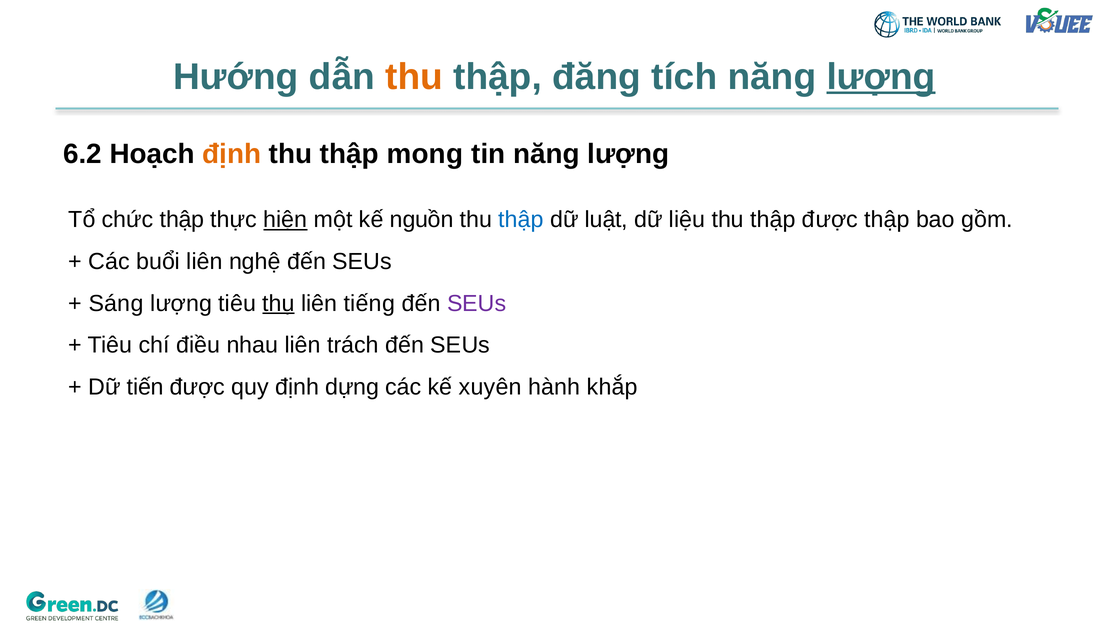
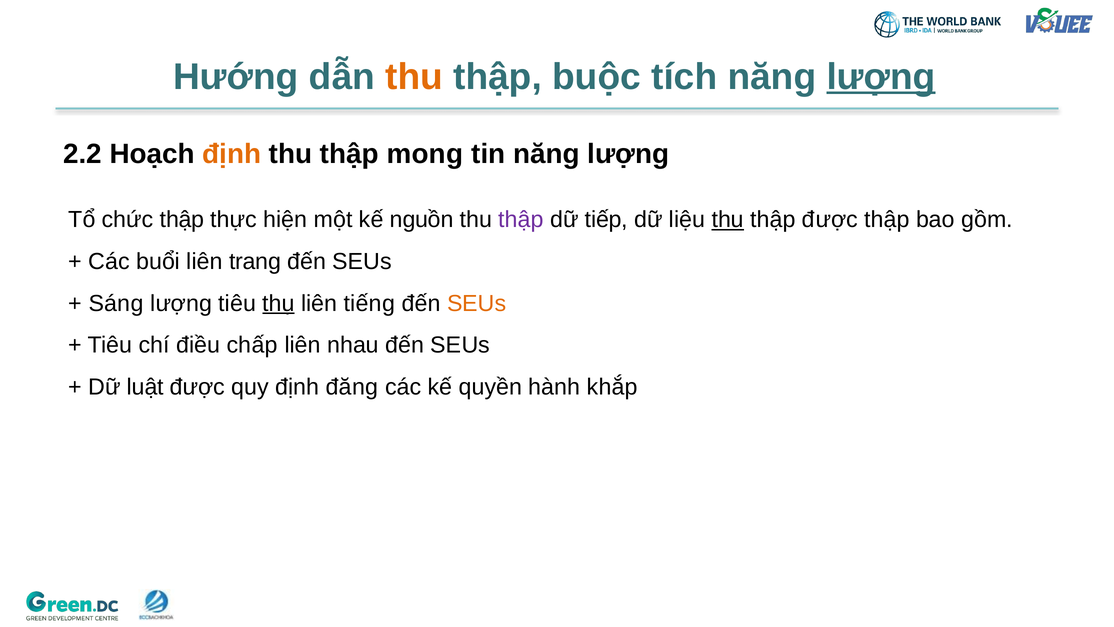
đăng: đăng -> buộc
6.2: 6.2 -> 2.2
hiện underline: present -> none
thập at (521, 220) colour: blue -> purple
luật: luật -> tiếp
thu at (728, 220) underline: none -> present
nghệ: nghệ -> trang
SEUs at (477, 303) colour: purple -> orange
nhau: nhau -> chấp
trách: trách -> nhau
tiến: tiến -> luật
dựng: dựng -> đăng
xuyên: xuyên -> quyền
